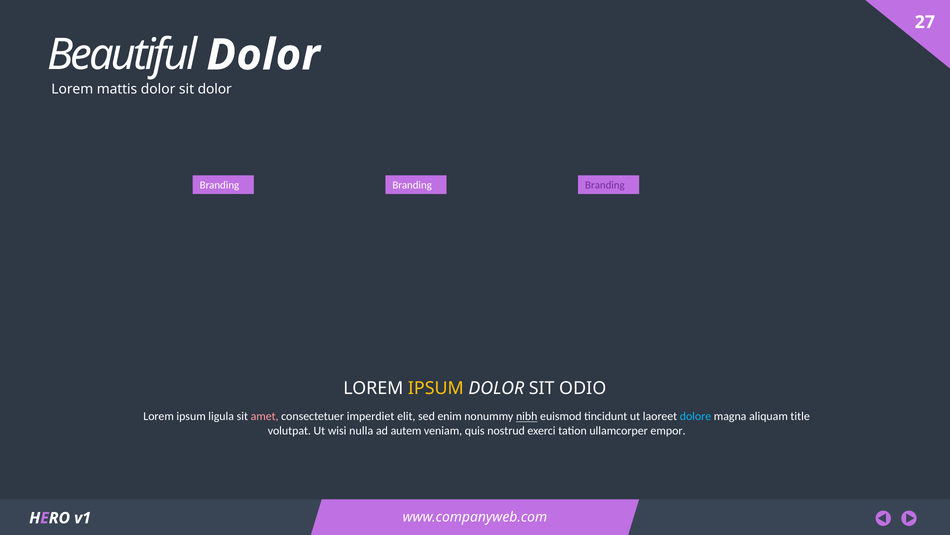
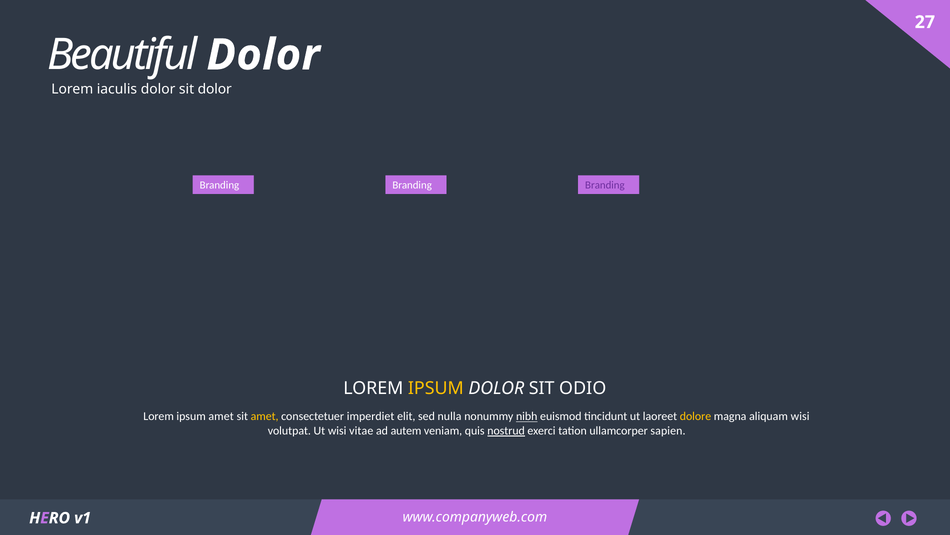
mattis: mattis -> iaculis
ipsum ligula: ligula -> amet
amet at (265, 416) colour: pink -> yellow
enim: enim -> nulla
dolore colour: light blue -> yellow
aliquam title: title -> wisi
nulla: nulla -> vitae
nostrud underline: none -> present
empor: empor -> sapien
